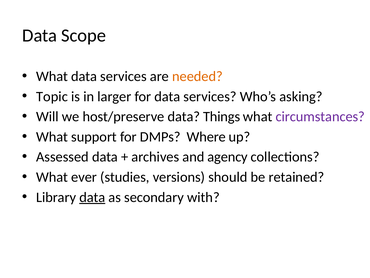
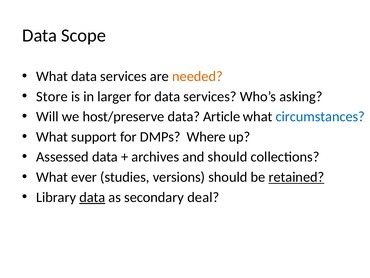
Topic: Topic -> Store
Things: Things -> Article
circumstances colour: purple -> blue
and agency: agency -> should
retained underline: none -> present
with: with -> deal
